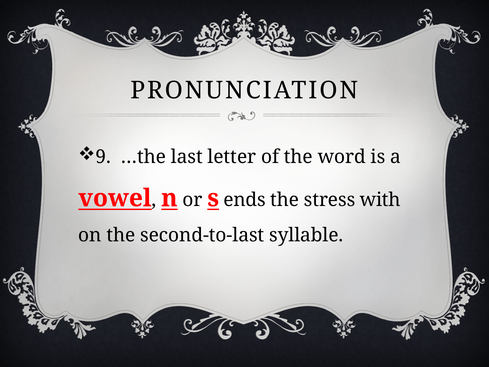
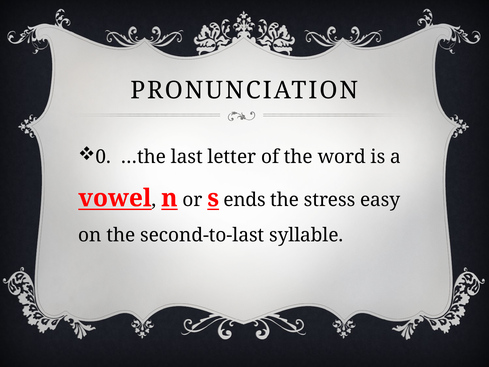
9: 9 -> 0
with: with -> easy
